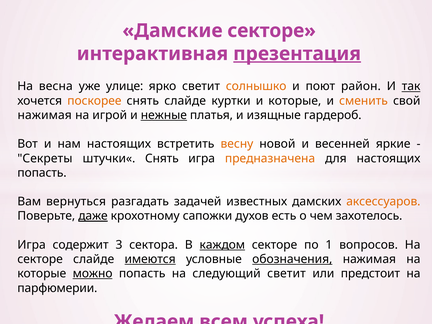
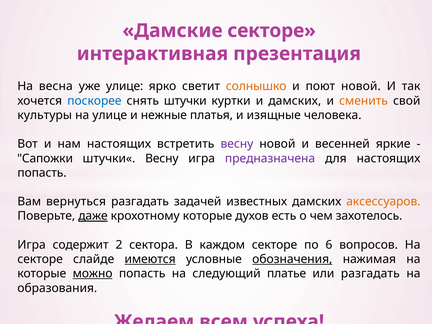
презентация underline: present -> none
поют район: район -> новой
так underline: present -> none
поскорее colour: orange -> blue
снять слайде: слайде -> штучки
и которые: которые -> дамских
нажимая at (45, 115): нажимая -> культуры
на игрой: игрой -> улице
нежные underline: present -> none
гардероб: гардероб -> человека
весну at (237, 144) colour: orange -> purple
Секреты: Секреты -> Сапожки
штучки« Снять: Снять -> Весну
предназначена colour: orange -> purple
крохотному сапожки: сапожки -> которые
3: 3 -> 2
каждом underline: present -> none
1: 1 -> 6
следующий светит: светит -> платье
или предстоит: предстоит -> разгадать
парфюмерии: парфюмерии -> образования
